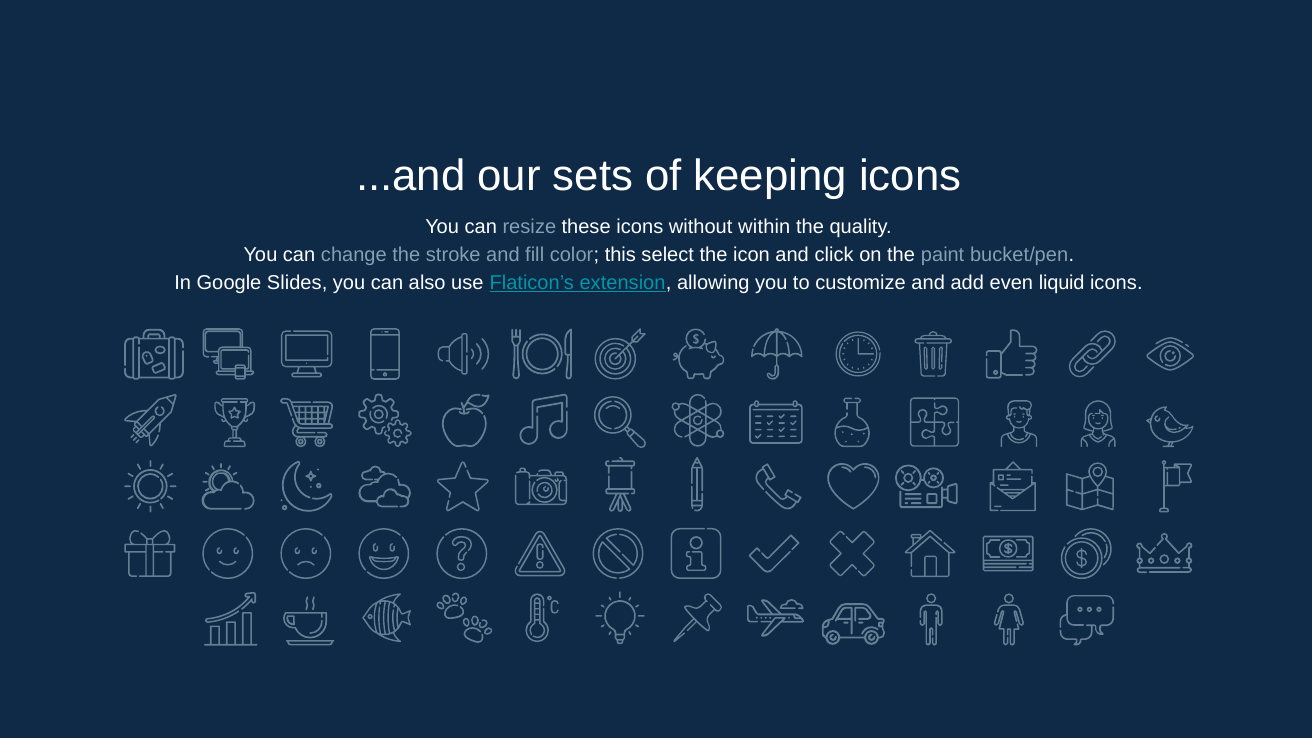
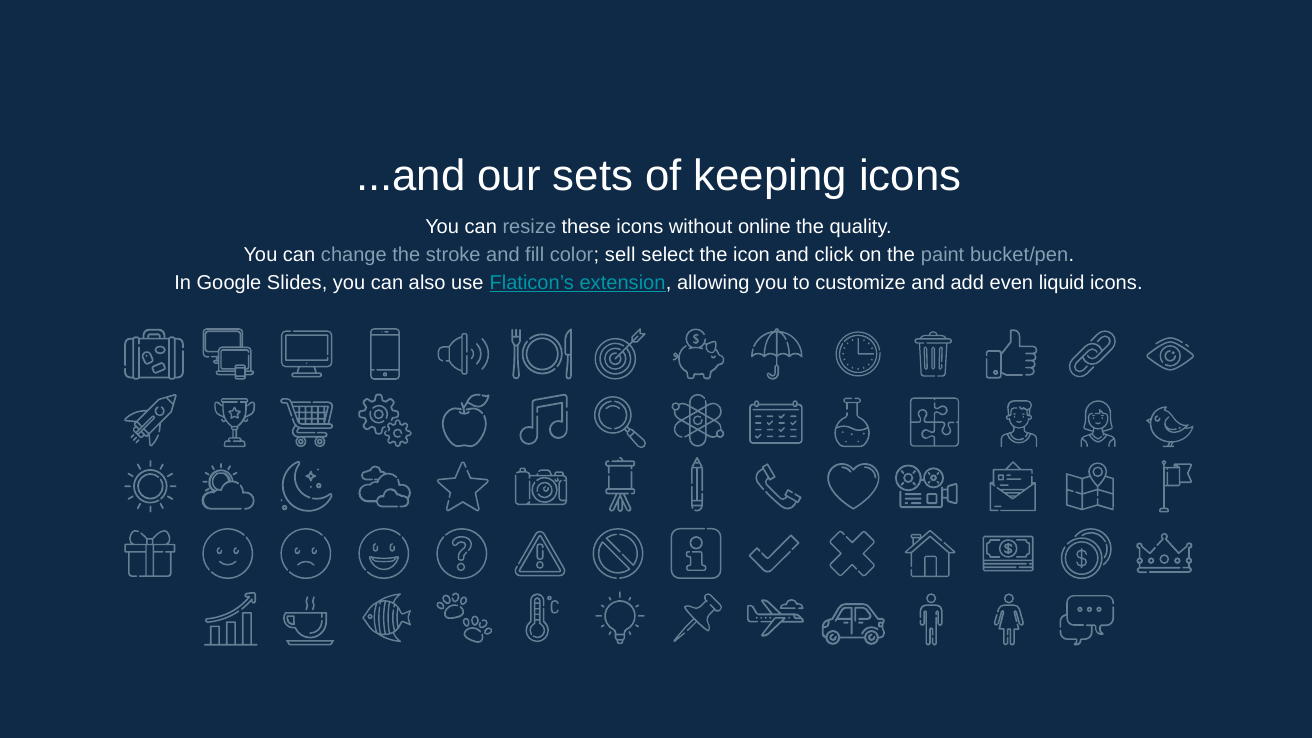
within: within -> online
this: this -> sell
